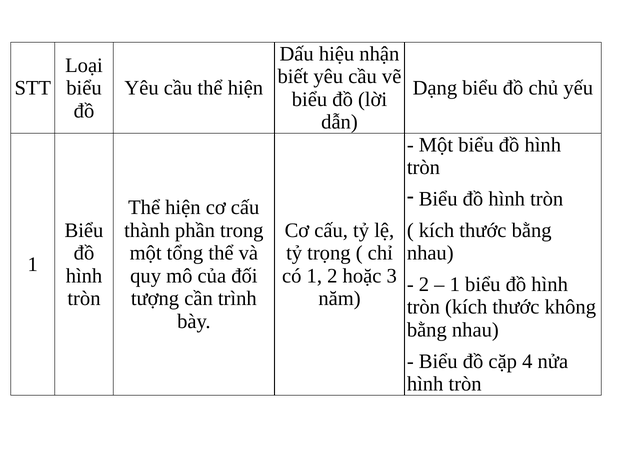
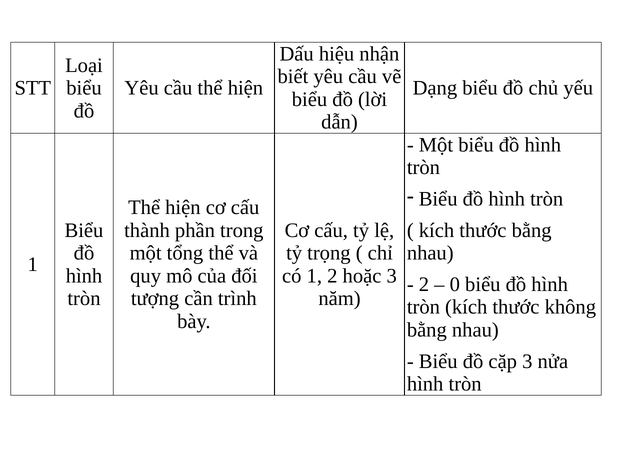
1 at (455, 284): 1 -> 0
cặp 4: 4 -> 3
